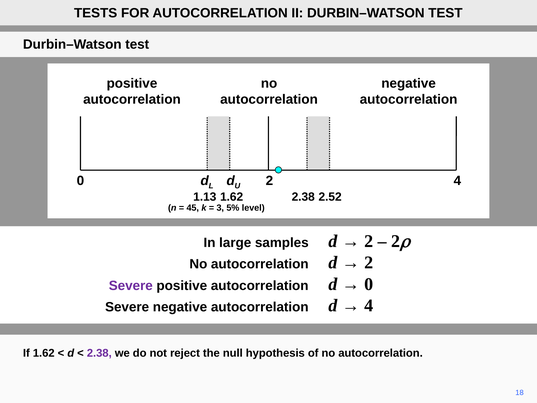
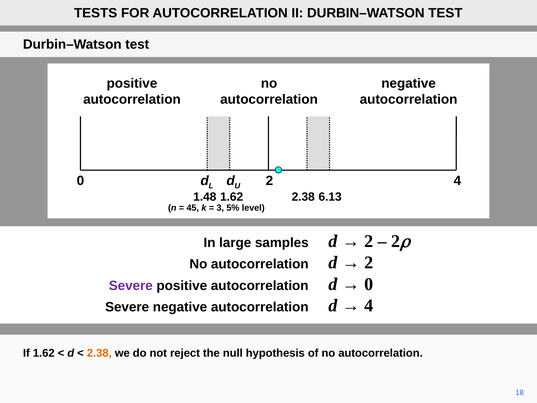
1.13: 1.13 -> 1.48
2.52: 2.52 -> 6.13
2.38 at (99, 353) colour: purple -> orange
